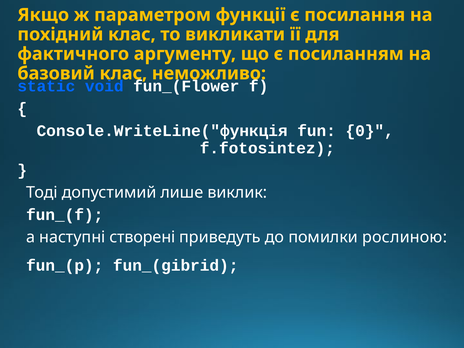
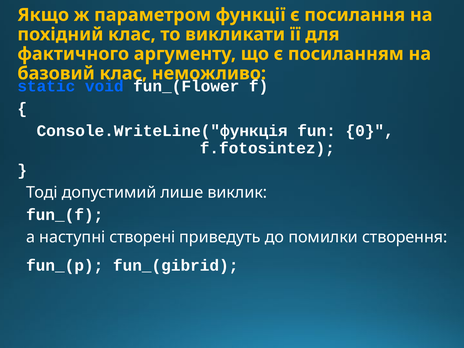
рослиною: рослиною -> створення
